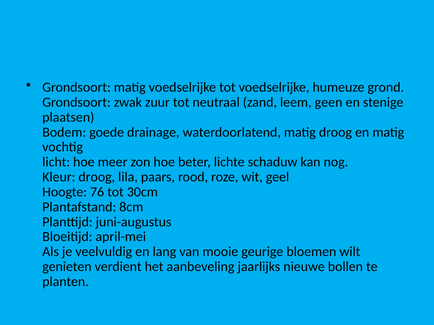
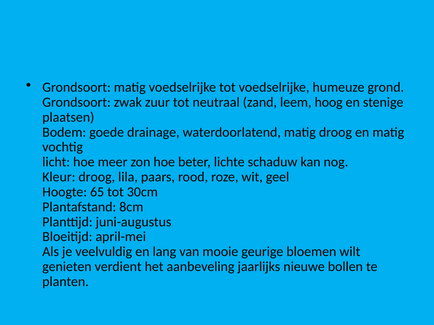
geen: geen -> hoog
76: 76 -> 65
